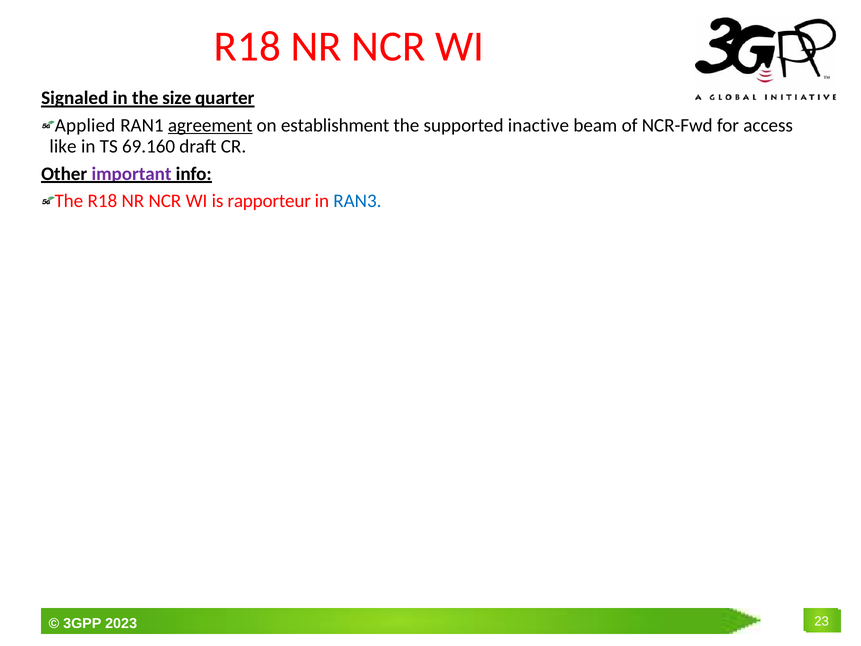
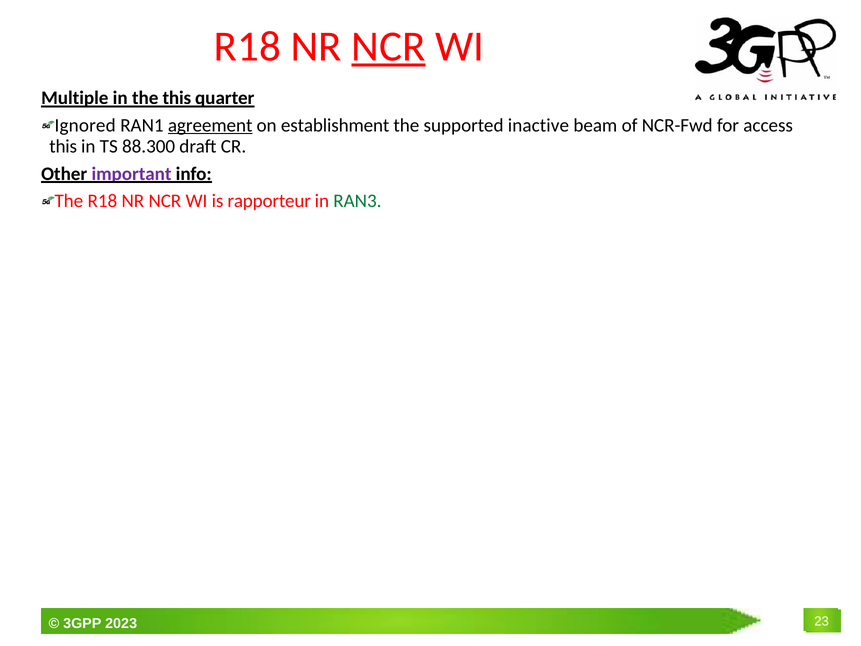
NCR at (388, 46) underline: none -> present
Signaled: Signaled -> Multiple
the size: size -> this
Applied: Applied -> Ignored
like at (63, 147): like -> this
69.160: 69.160 -> 88.300
RAN3 colour: blue -> green
